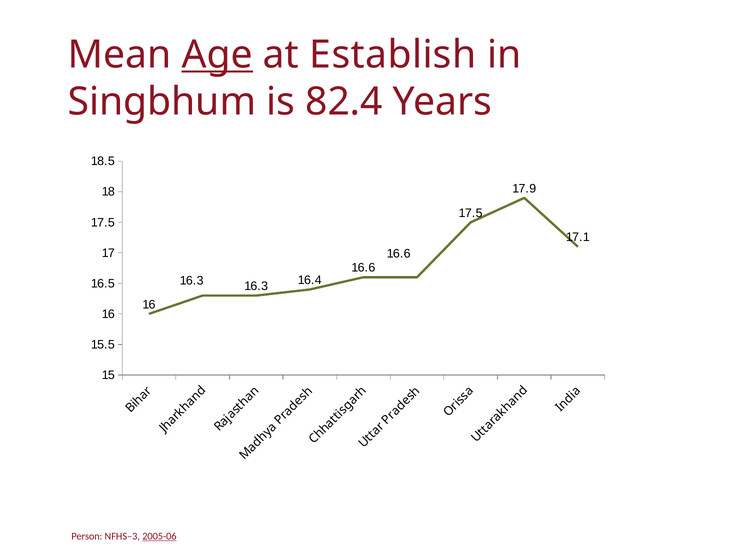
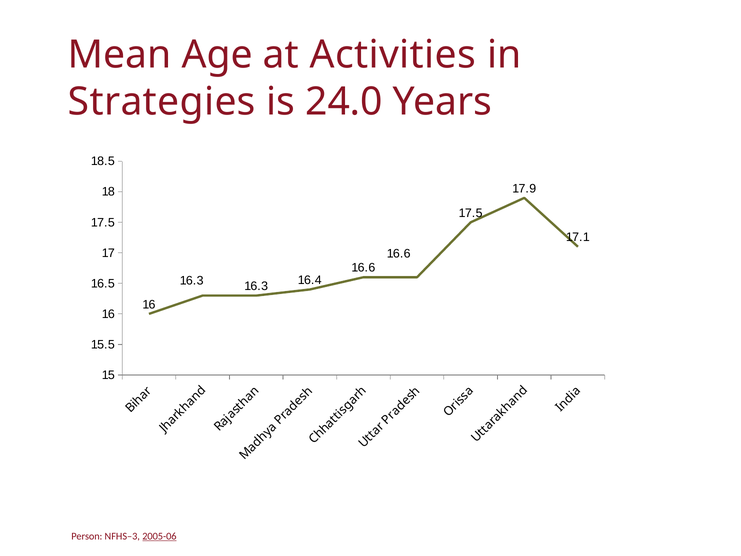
Age underline: present -> none
Establish: Establish -> Activities
Singbhum: Singbhum -> Strategies
82.4: 82.4 -> 24.0
